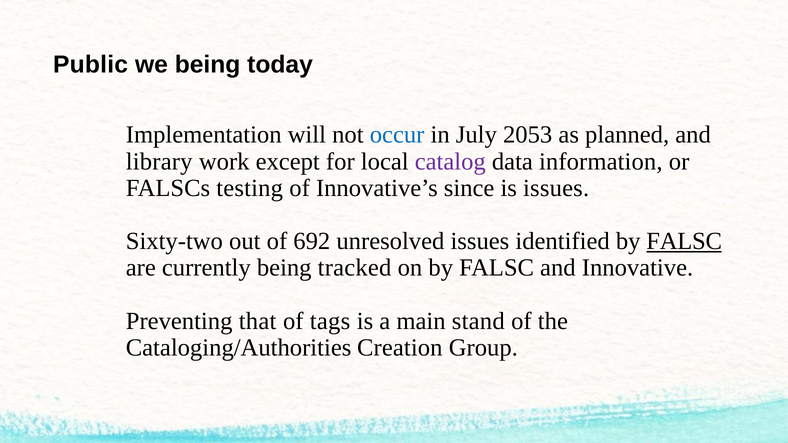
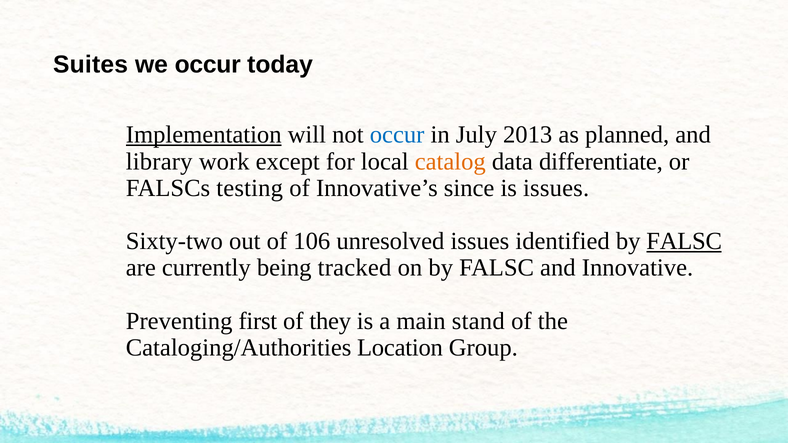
Public: Public -> Suites
we being: being -> occur
Implementation underline: none -> present
2053: 2053 -> 2013
catalog colour: purple -> orange
information: information -> differentiate
692: 692 -> 106
that: that -> first
tags: tags -> they
Creation: Creation -> Location
